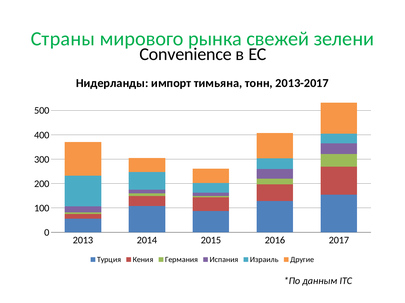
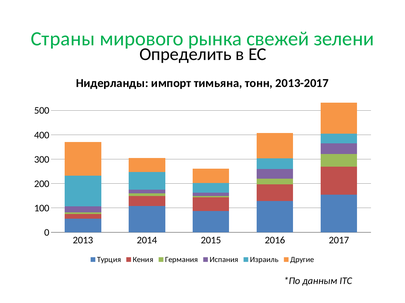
Convenience: Convenience -> Определить
